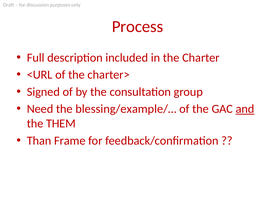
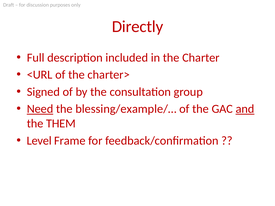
Process: Process -> Directly
Need underline: none -> present
Than: Than -> Level
